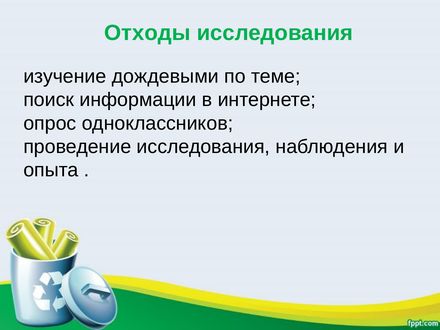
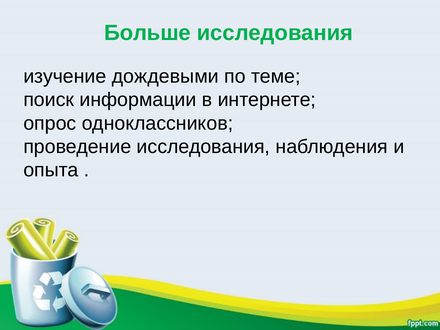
Отходы: Отходы -> Больше
